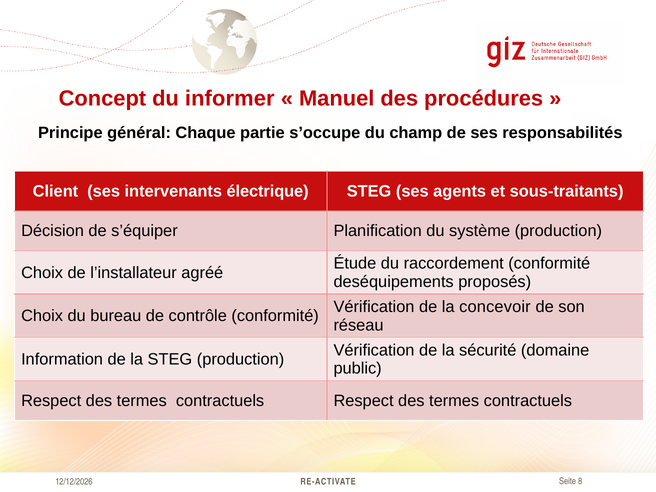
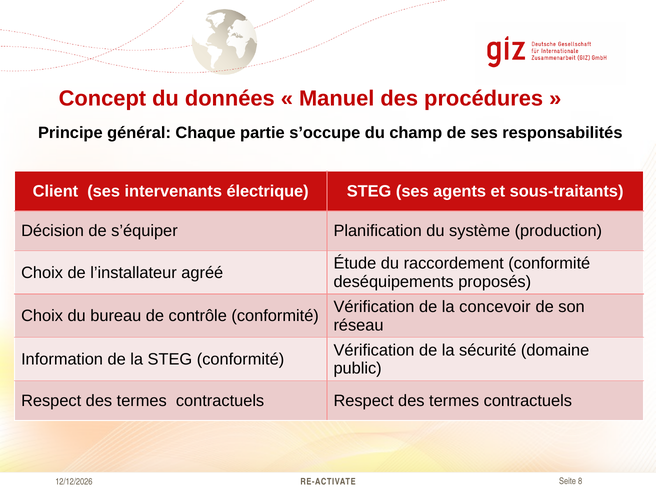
informer: informer -> données
STEG production: production -> conformité
